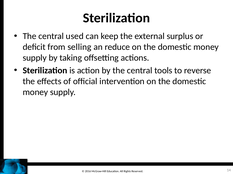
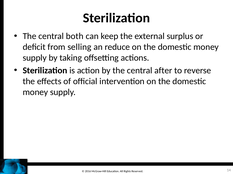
used: used -> both
tools: tools -> after
